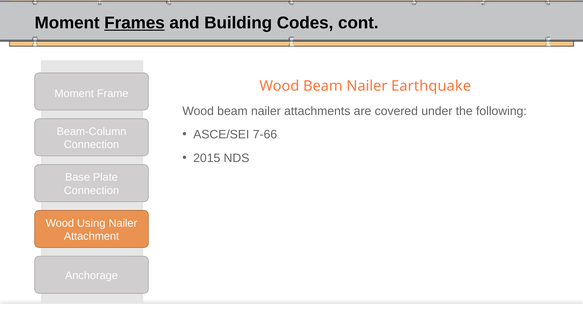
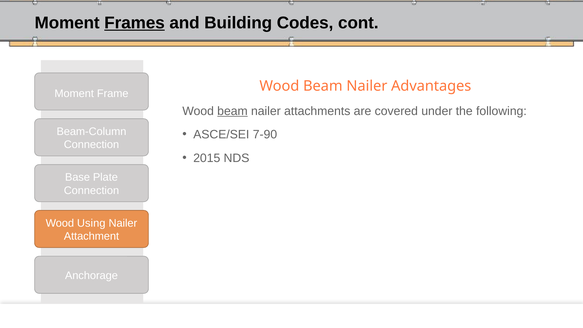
Earthquake: Earthquake -> Advantages
beam at (232, 111) underline: none -> present
7-66: 7-66 -> 7-90
